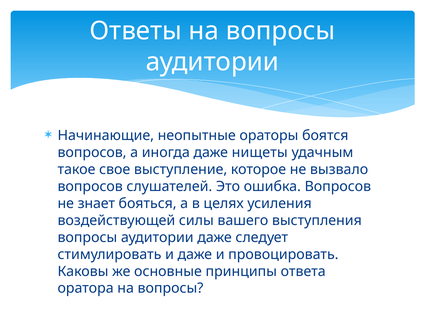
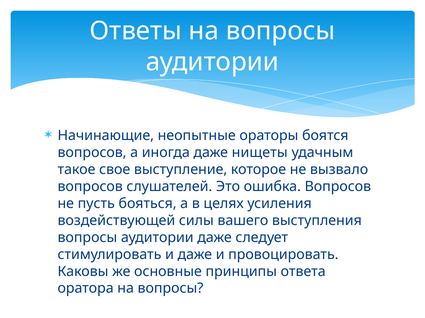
знает: знает -> пусть
